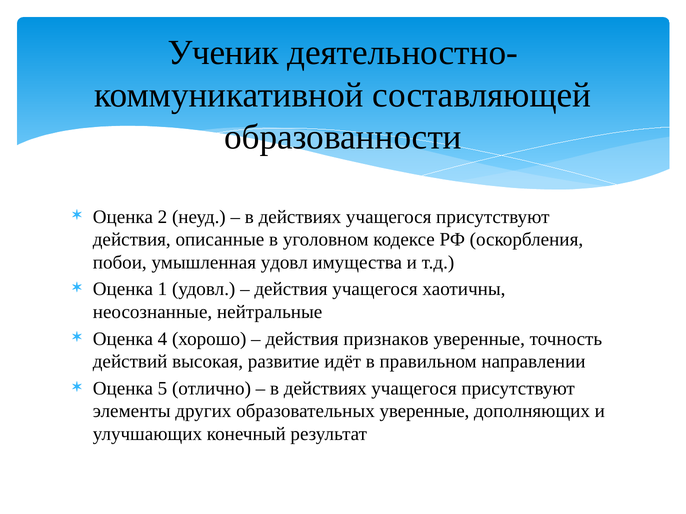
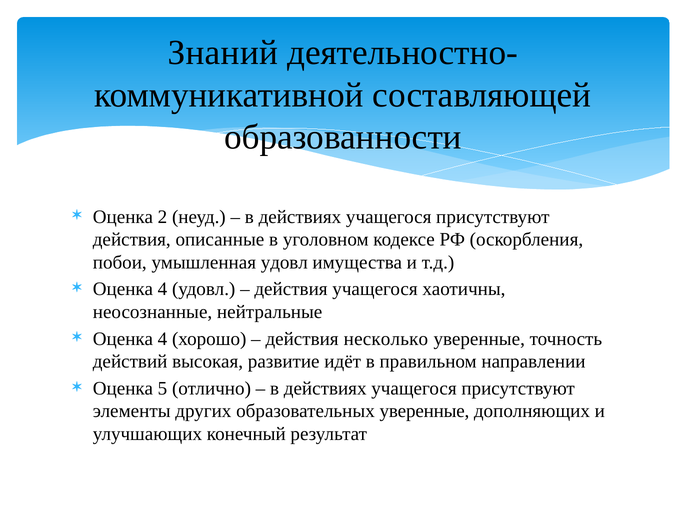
Ученик: Ученик -> Знаний
1 at (162, 289): 1 -> 4
признаков: признаков -> несколько
